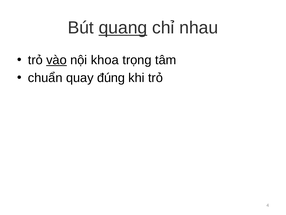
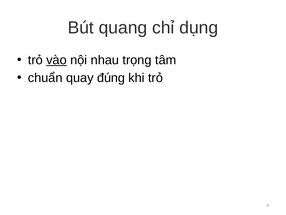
quang underline: present -> none
nhau: nhau -> dụng
khoa: khoa -> nhau
